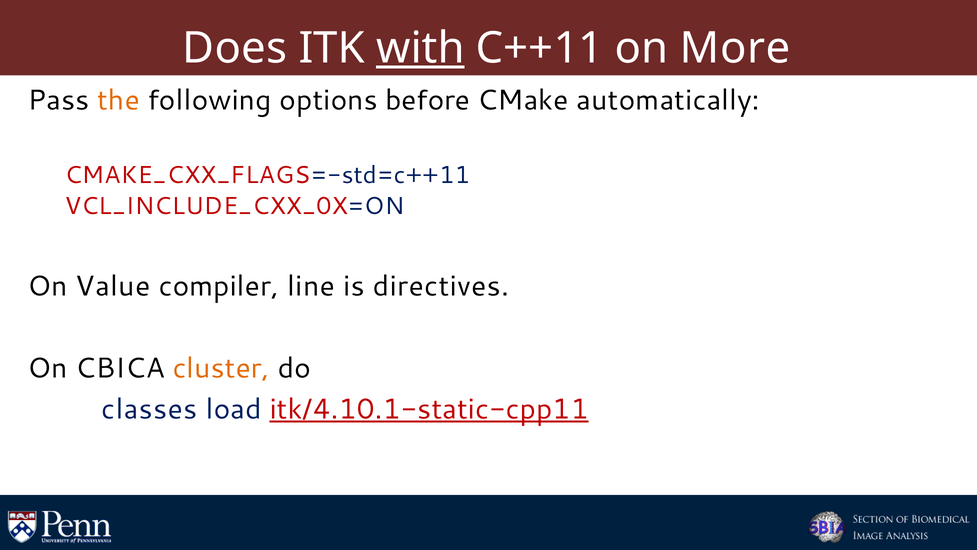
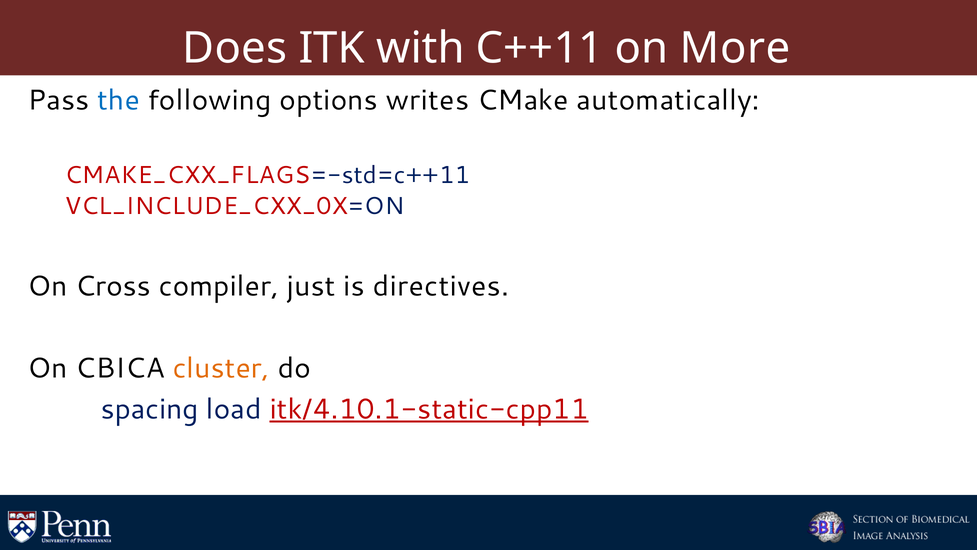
with underline: present -> none
the colour: orange -> blue
before: before -> writes
Value: Value -> Cross
line: line -> just
classes: classes -> spacing
